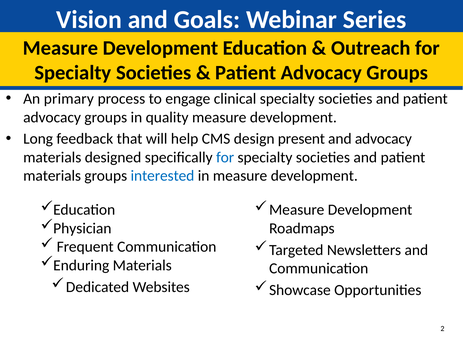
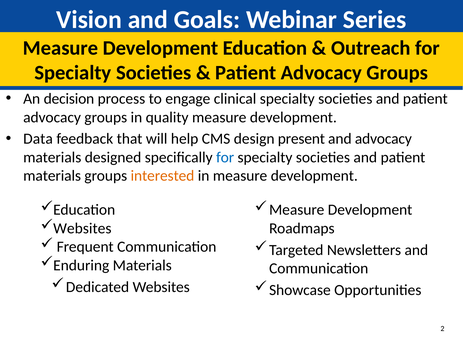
primary: primary -> decision
Long: Long -> Data
interested colour: blue -> orange
Physician at (82, 229): Physician -> Websites
